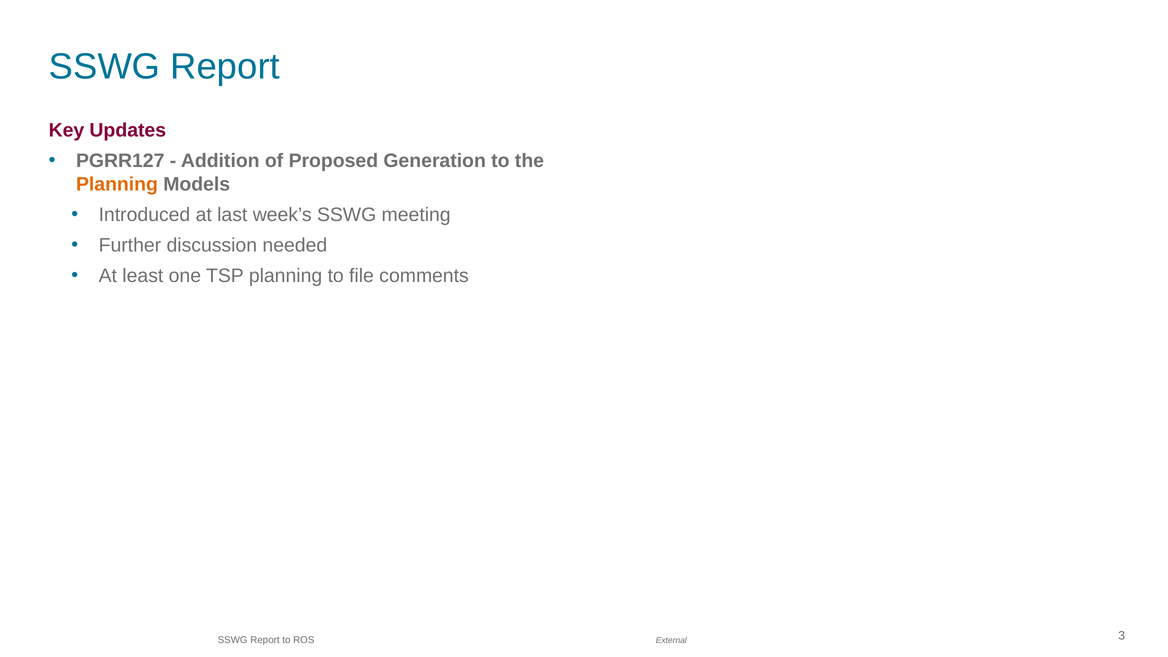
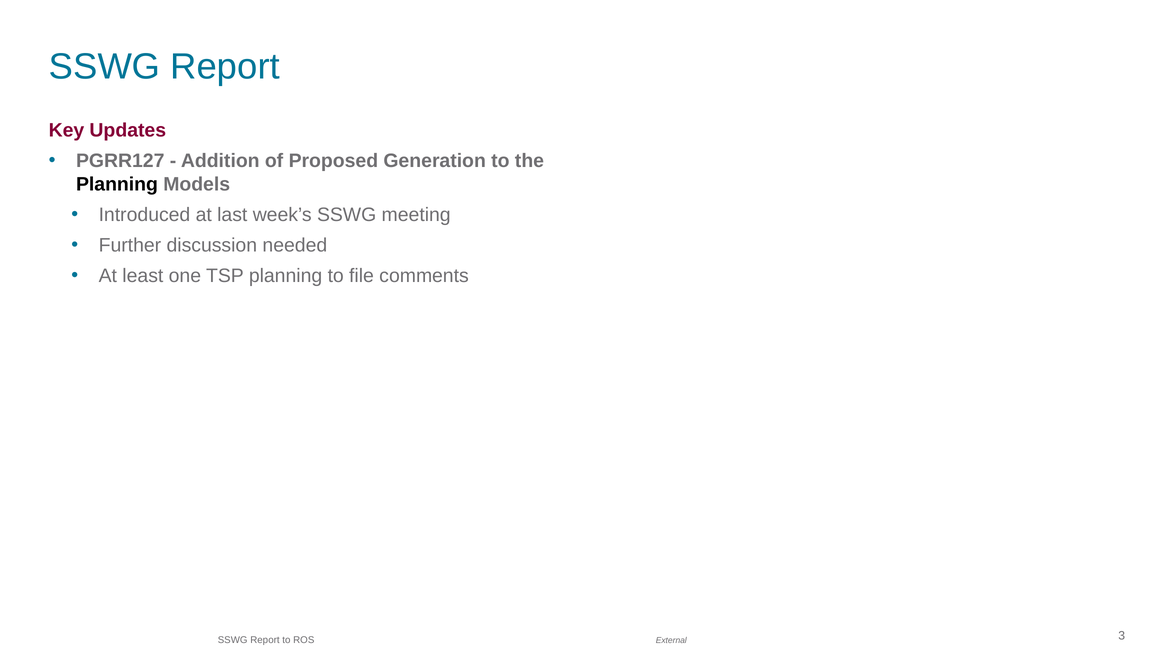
Planning at (117, 184) colour: orange -> black
